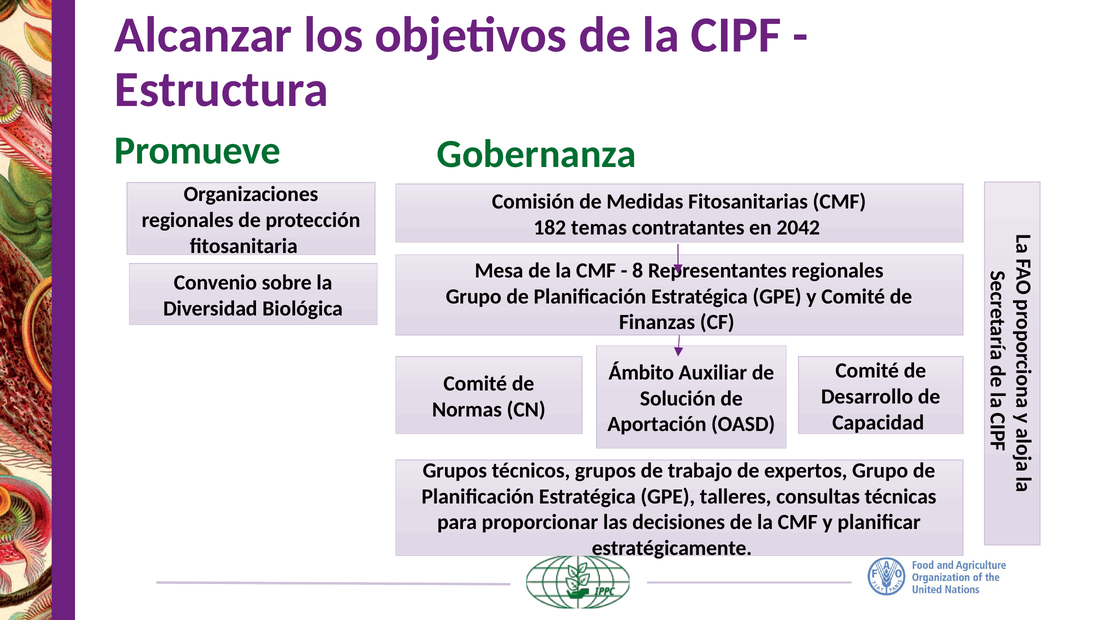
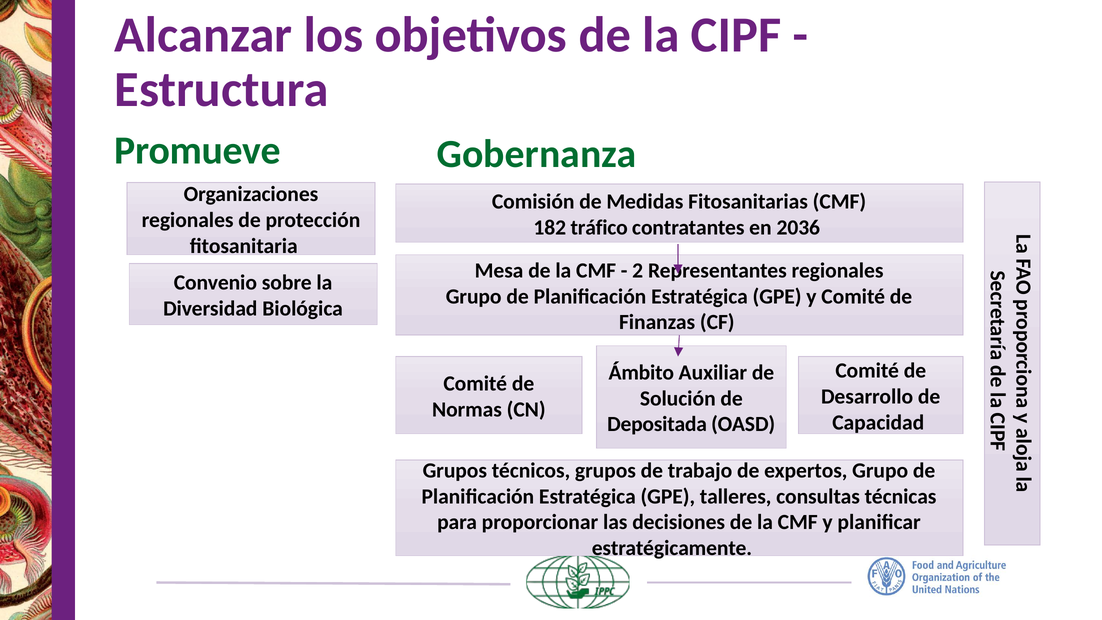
temas: temas -> tráfico
2042: 2042 -> 2036
8: 8 -> 2
Aportación: Aportación -> Depositada
